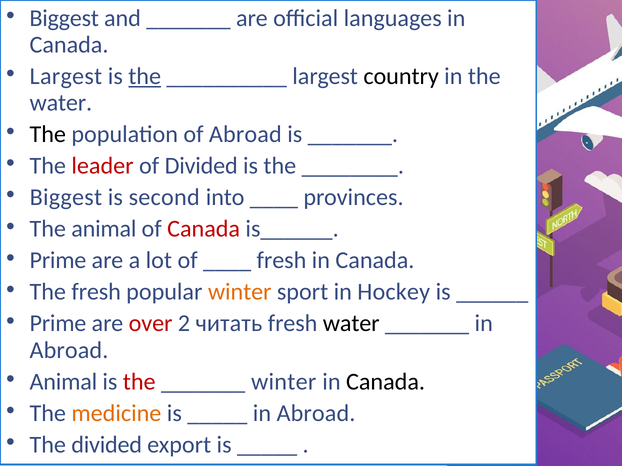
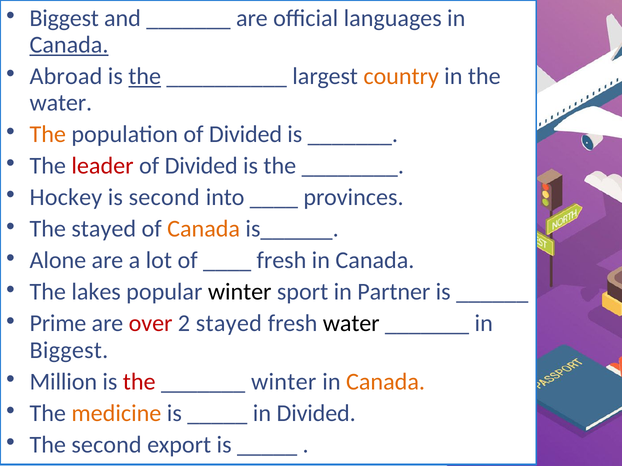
Canada at (69, 45) underline: none -> present
Largest at (66, 76): Largest -> Abroad
country colour: black -> orange
The at (48, 134) colour: black -> orange
population of Abroad: Abroad -> Divided
Biggest at (66, 198): Biggest -> Hockey
The animal: animal -> stayed
Canada at (204, 229) colour: red -> orange
Prime at (58, 261): Prime -> Alone
The fresh: fresh -> lakes
winter at (240, 292) colour: orange -> black
Hockey: Hockey -> Partner
2 читать: читать -> stayed
Abroad at (69, 350): Abroad -> Biggest
Animal at (63, 382): Animal -> Million
Canada at (386, 382) colour: black -> orange
Abroad at (316, 414): Abroad -> Divided
The divided: divided -> second
